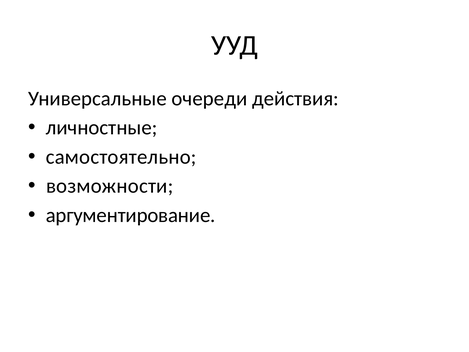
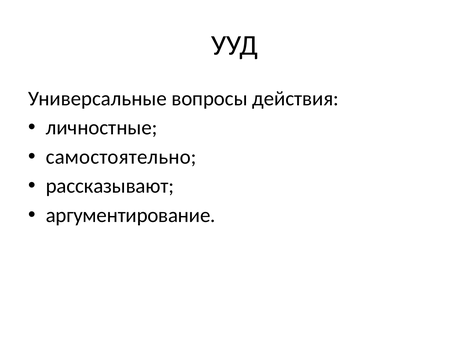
очереди: очереди -> вопросы
возможности: возможности -> рассказывают
